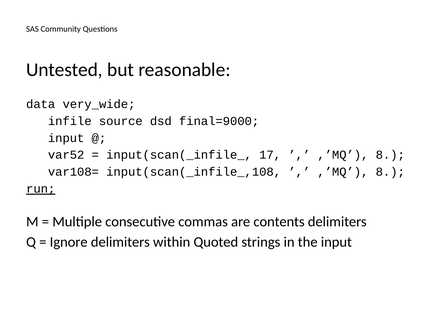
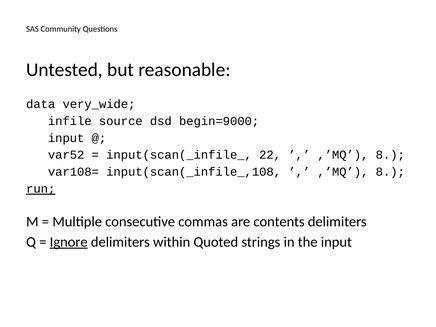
final=9000: final=9000 -> begin=9000
17: 17 -> 22
Ignore underline: none -> present
